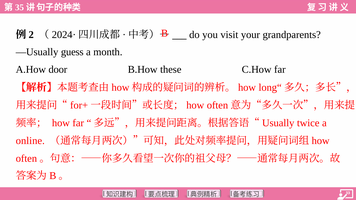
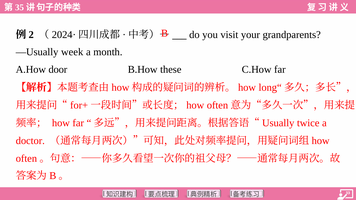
guess: guess -> week
online: online -> doctor
